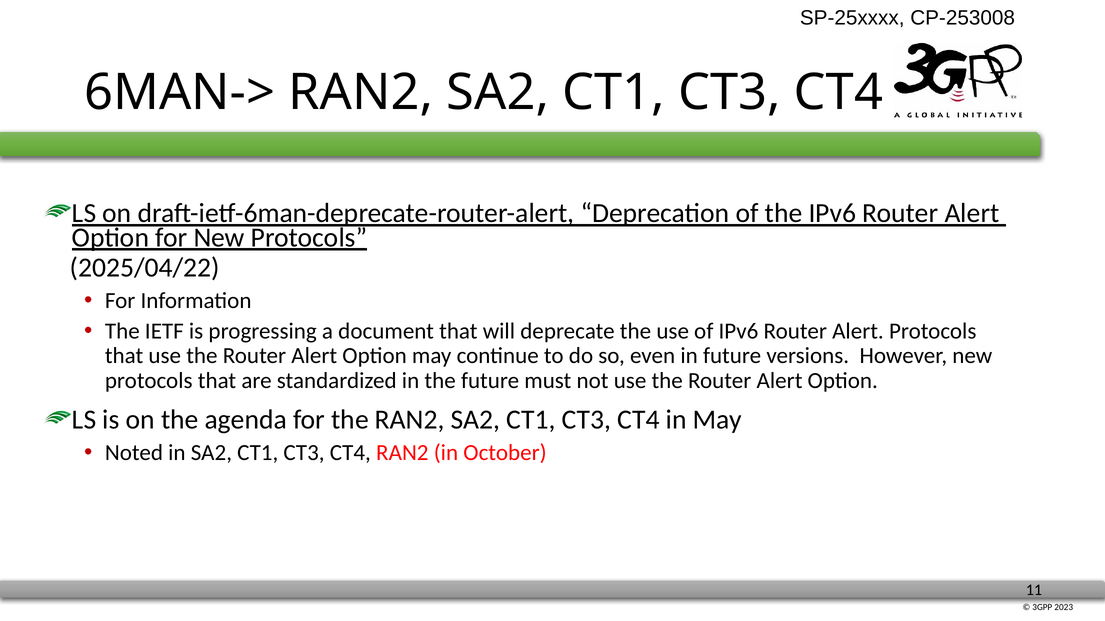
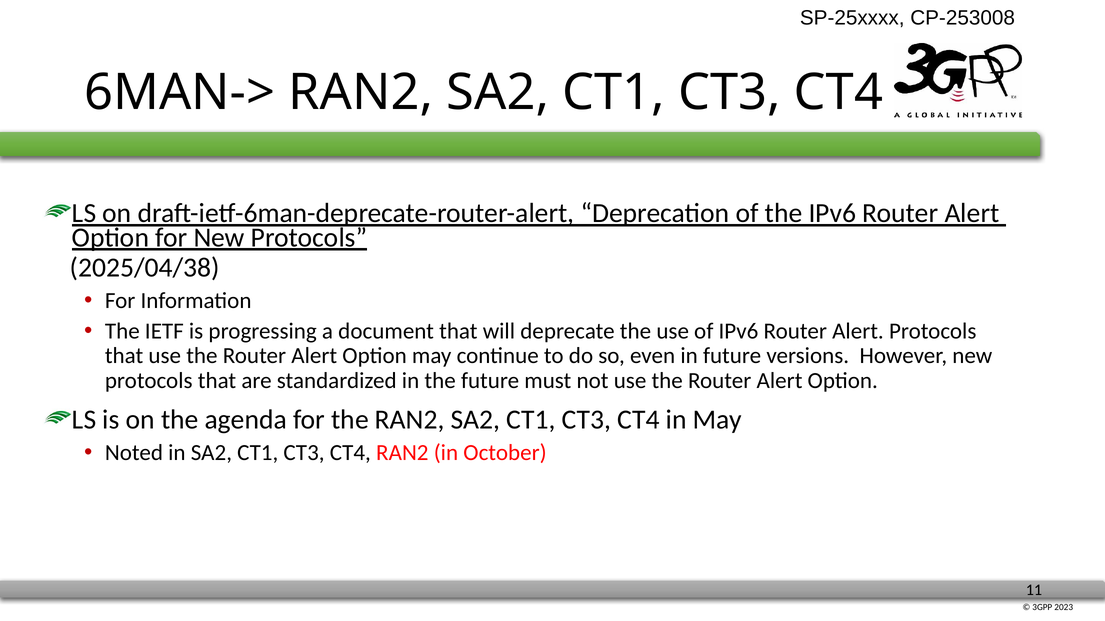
2025/04/22: 2025/04/22 -> 2025/04/38
